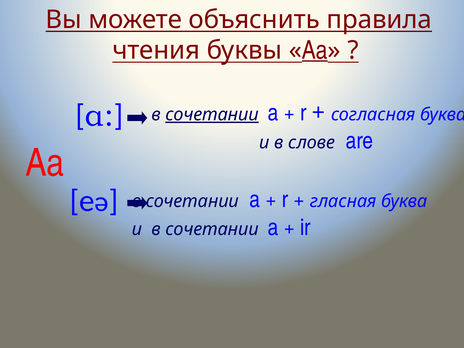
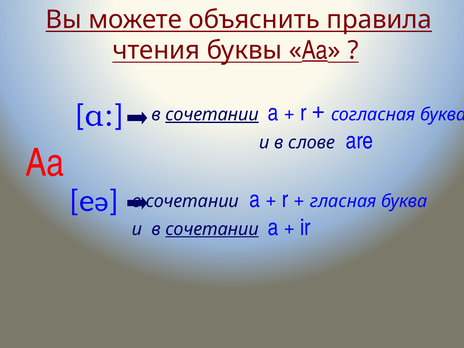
сочетании at (212, 229) underline: none -> present
